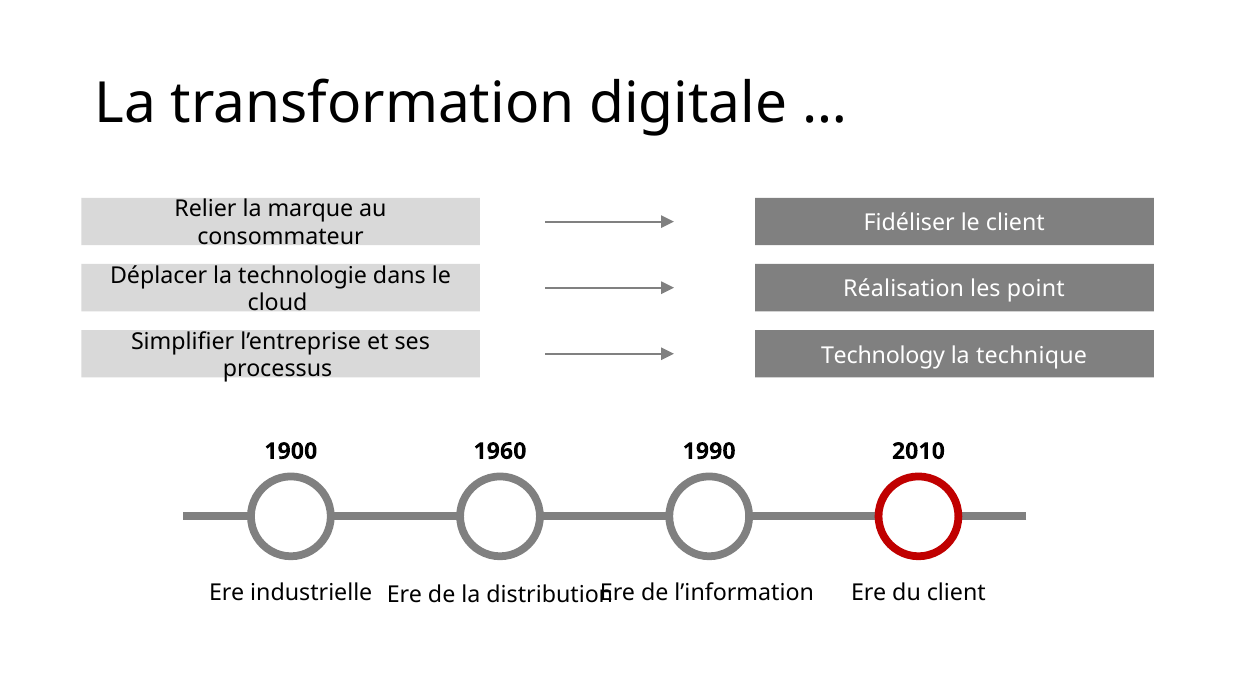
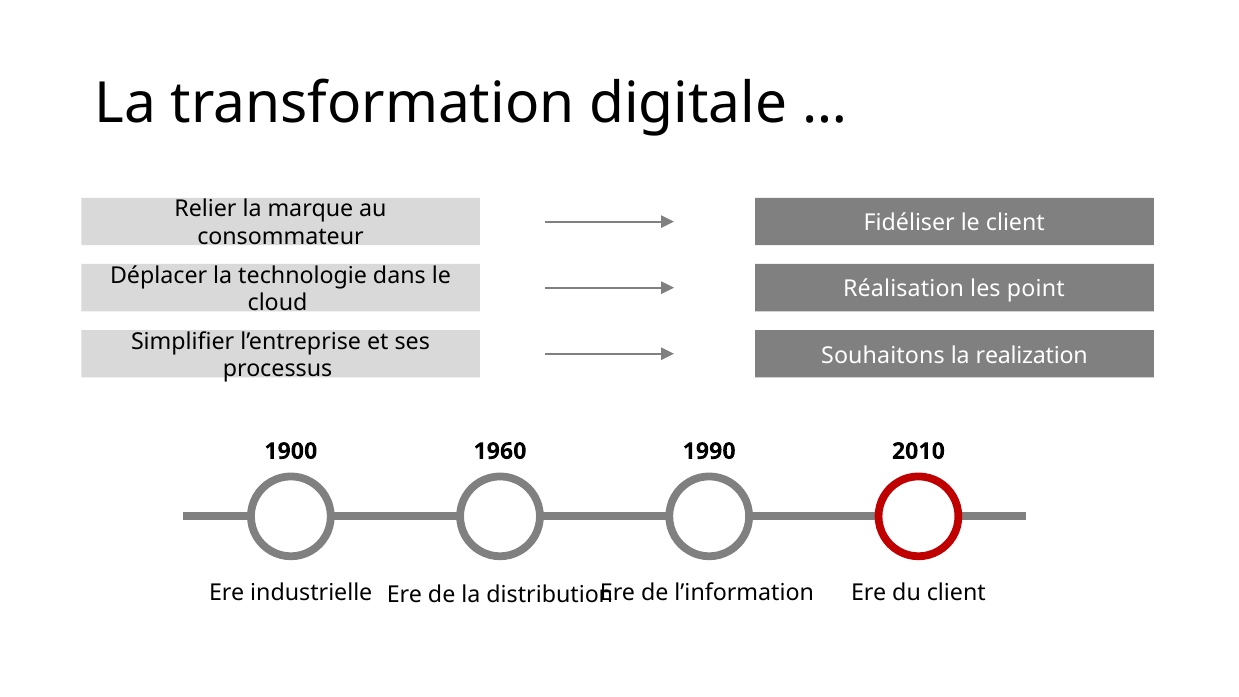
Technology: Technology -> Souhaitons
technique: technique -> realization
